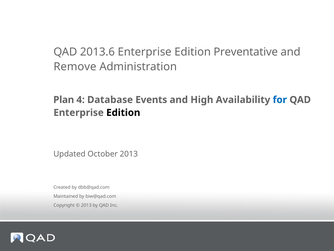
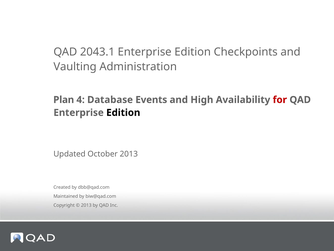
2013.6: 2013.6 -> 2043.1
Preventative: Preventative -> Checkpoints
Remove: Remove -> Vaulting
for colour: blue -> red
